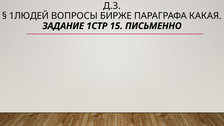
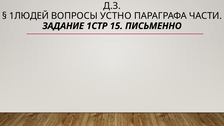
БИРЖЕ: БИРЖЕ -> УСТНО
КАКАЯ: КАКАЯ -> ЧАСТИ
